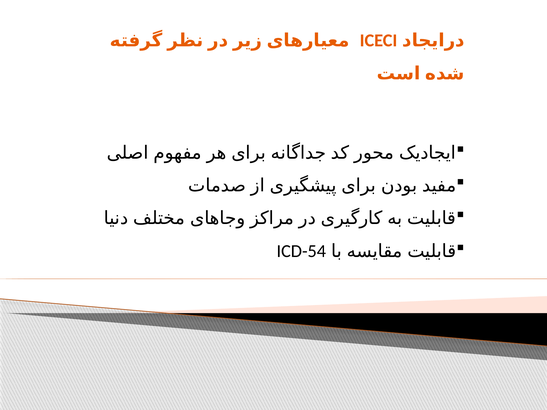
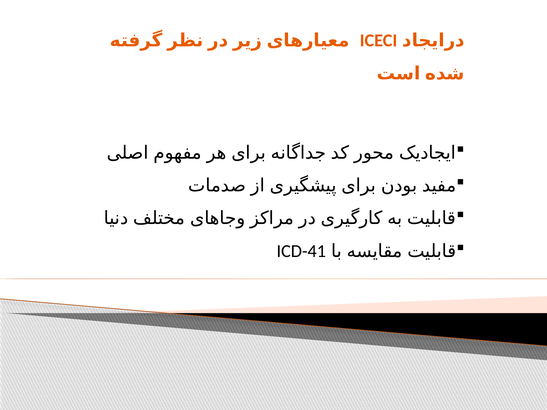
ICD-54: ICD-54 -> ICD-41
